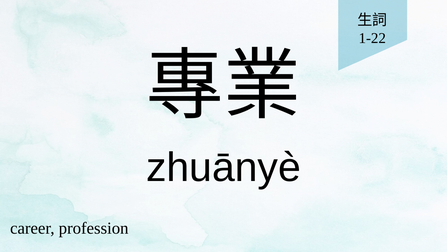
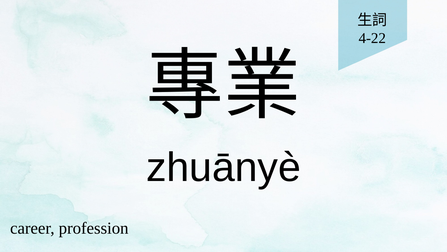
1-22: 1-22 -> 4-22
